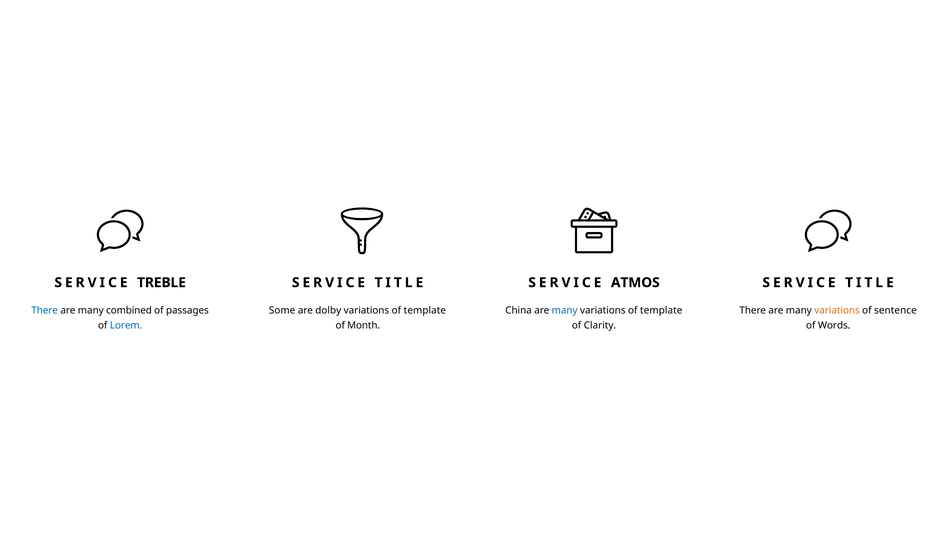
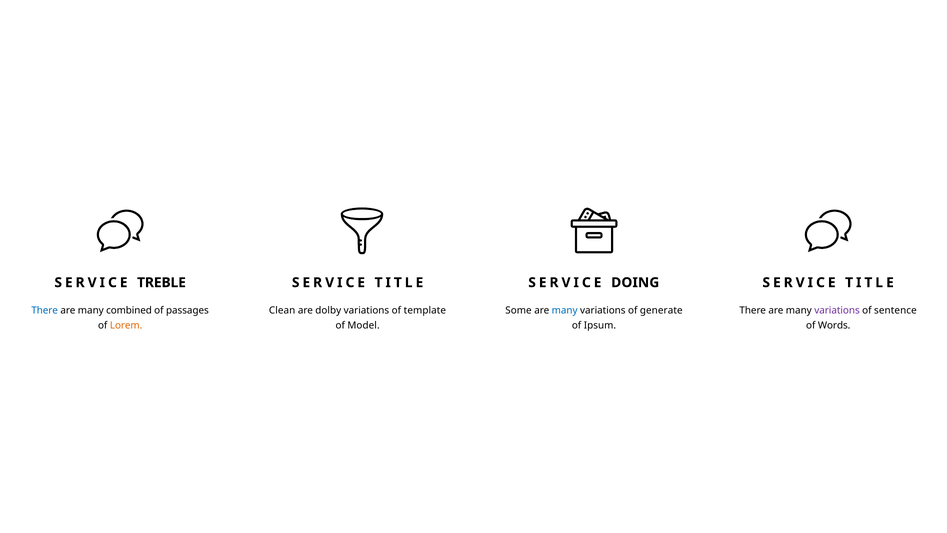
ATMOS: ATMOS -> DOING
Some: Some -> Clean
China: China -> Some
template at (661, 310): template -> generate
variations at (837, 310) colour: orange -> purple
Lorem colour: blue -> orange
Month: Month -> Model
Clarity: Clarity -> Ipsum
